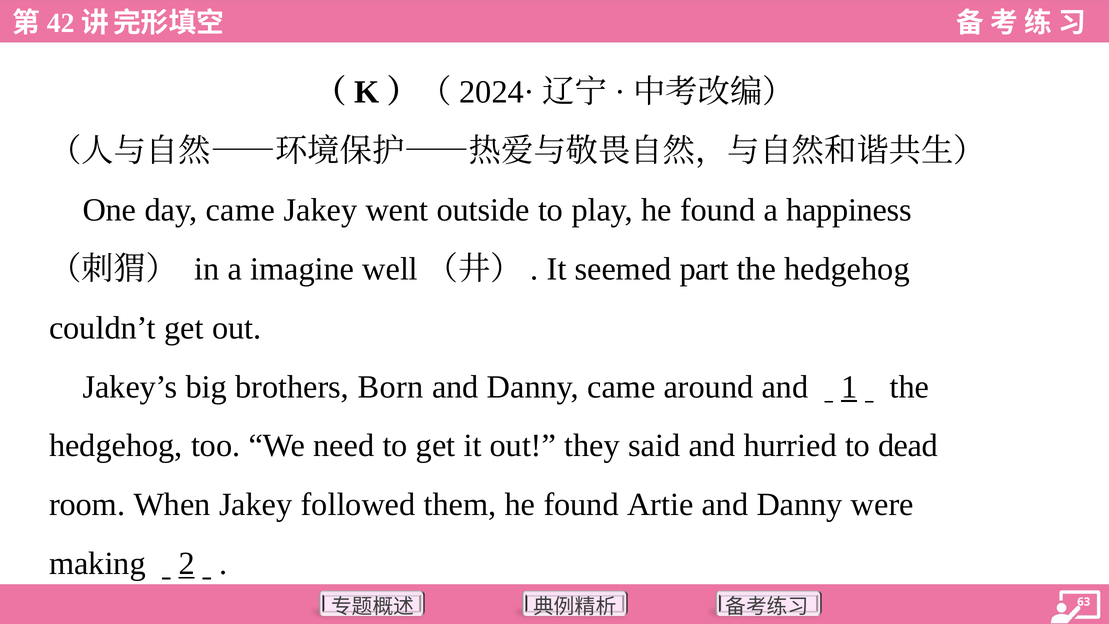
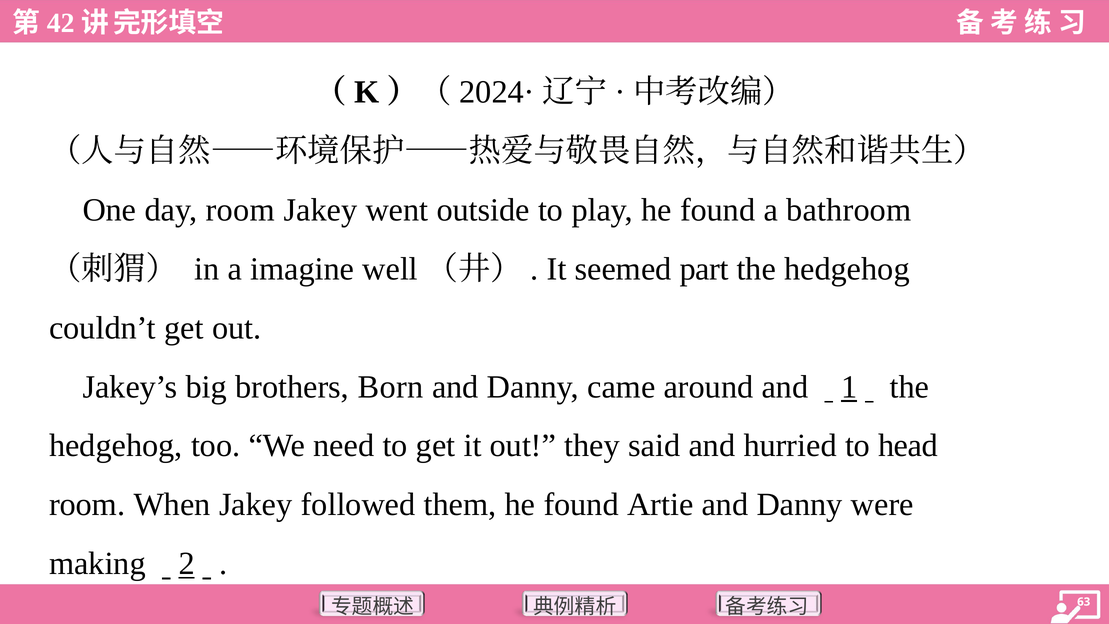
day came: came -> room
happiness: happiness -> bathroom
dead: dead -> head
